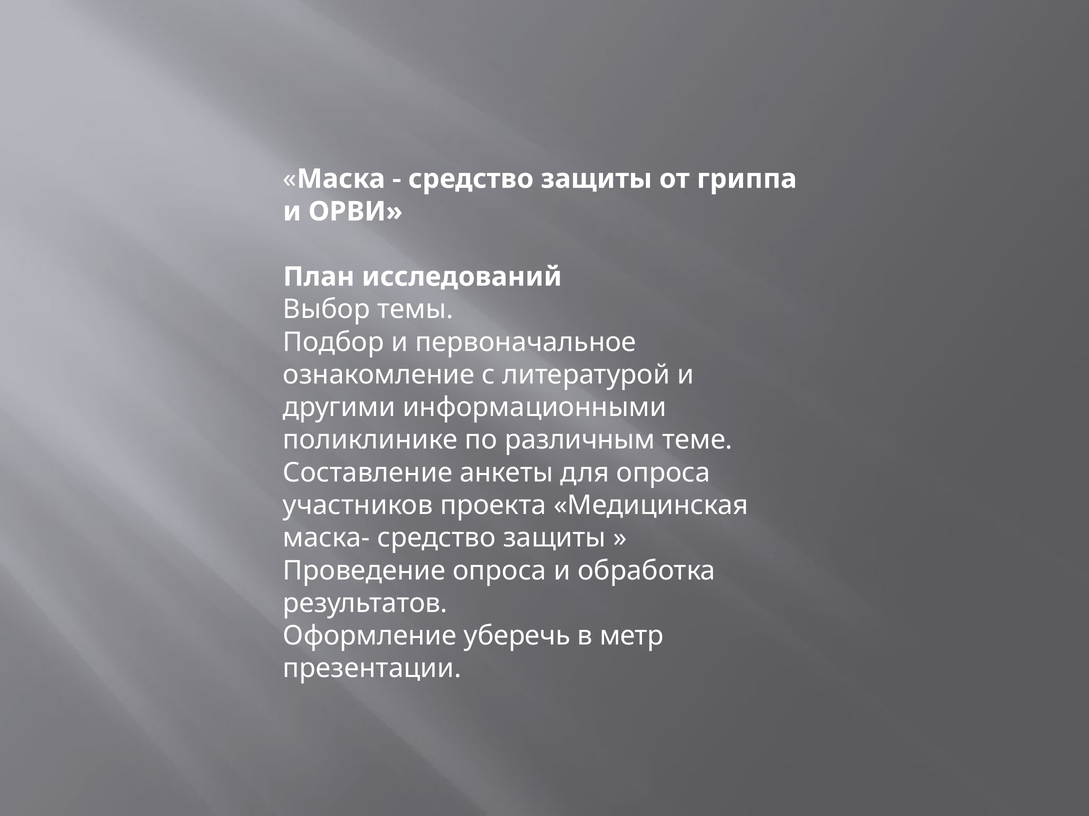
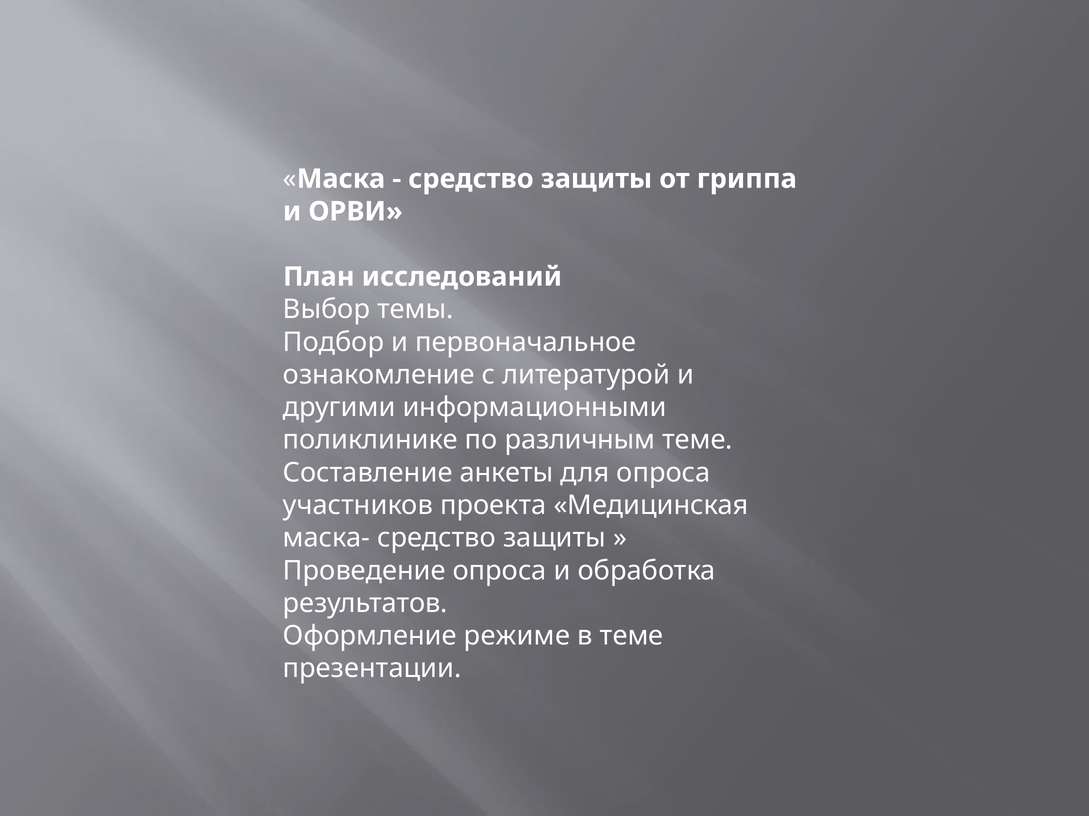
уберечь: уберечь -> режиме
в метр: метр -> теме
